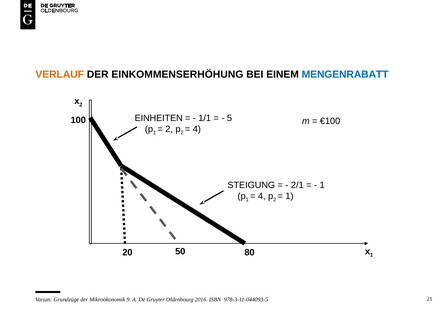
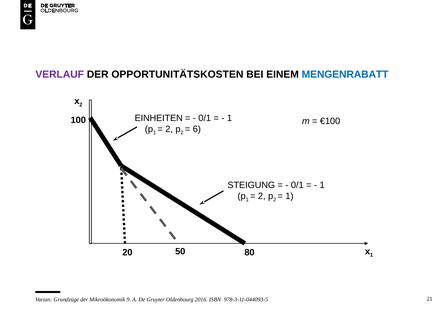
VERLAUF colour: orange -> purple
EINKOMMENSERHÖHUNG: EINKOMMENSERHÖHUNG -> OPPORTUNITÄTSKOSTEN
1/1 at (205, 118): 1/1 -> 0/1
5 at (230, 118): 5 -> 1
4 at (197, 129): 4 -> 6
2/1 at (297, 185): 2/1 -> 0/1
4 at (262, 196): 4 -> 2
